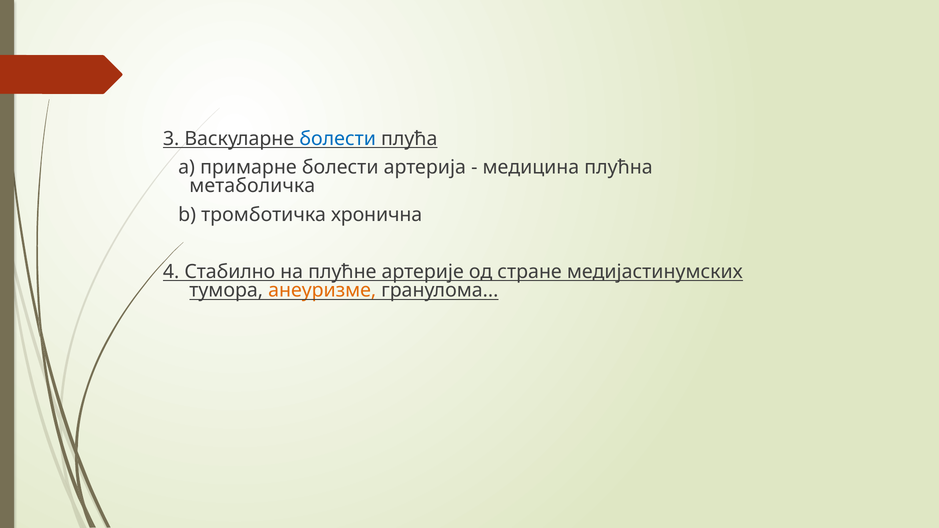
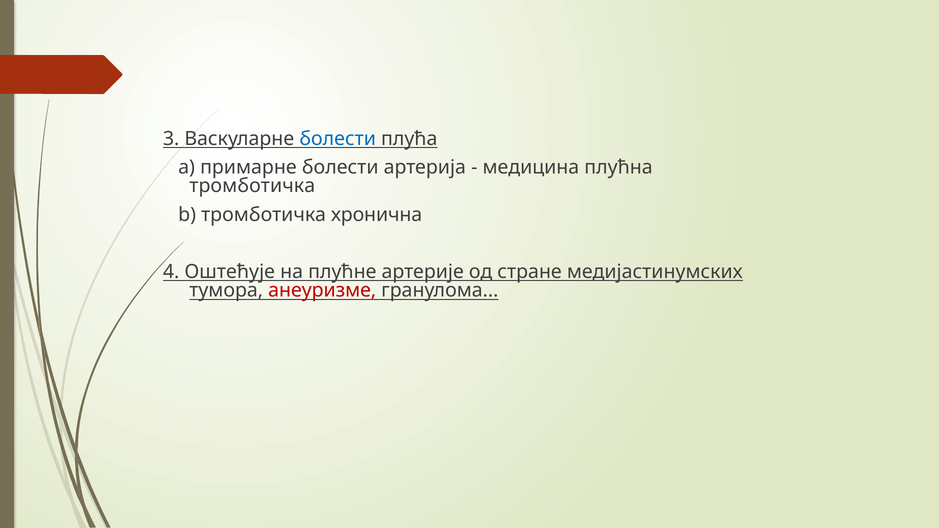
метаболичка at (252, 186): метаболичка -> тромботичка
Стабилно: Стабилно -> Оштећује
анеуризме colour: orange -> red
